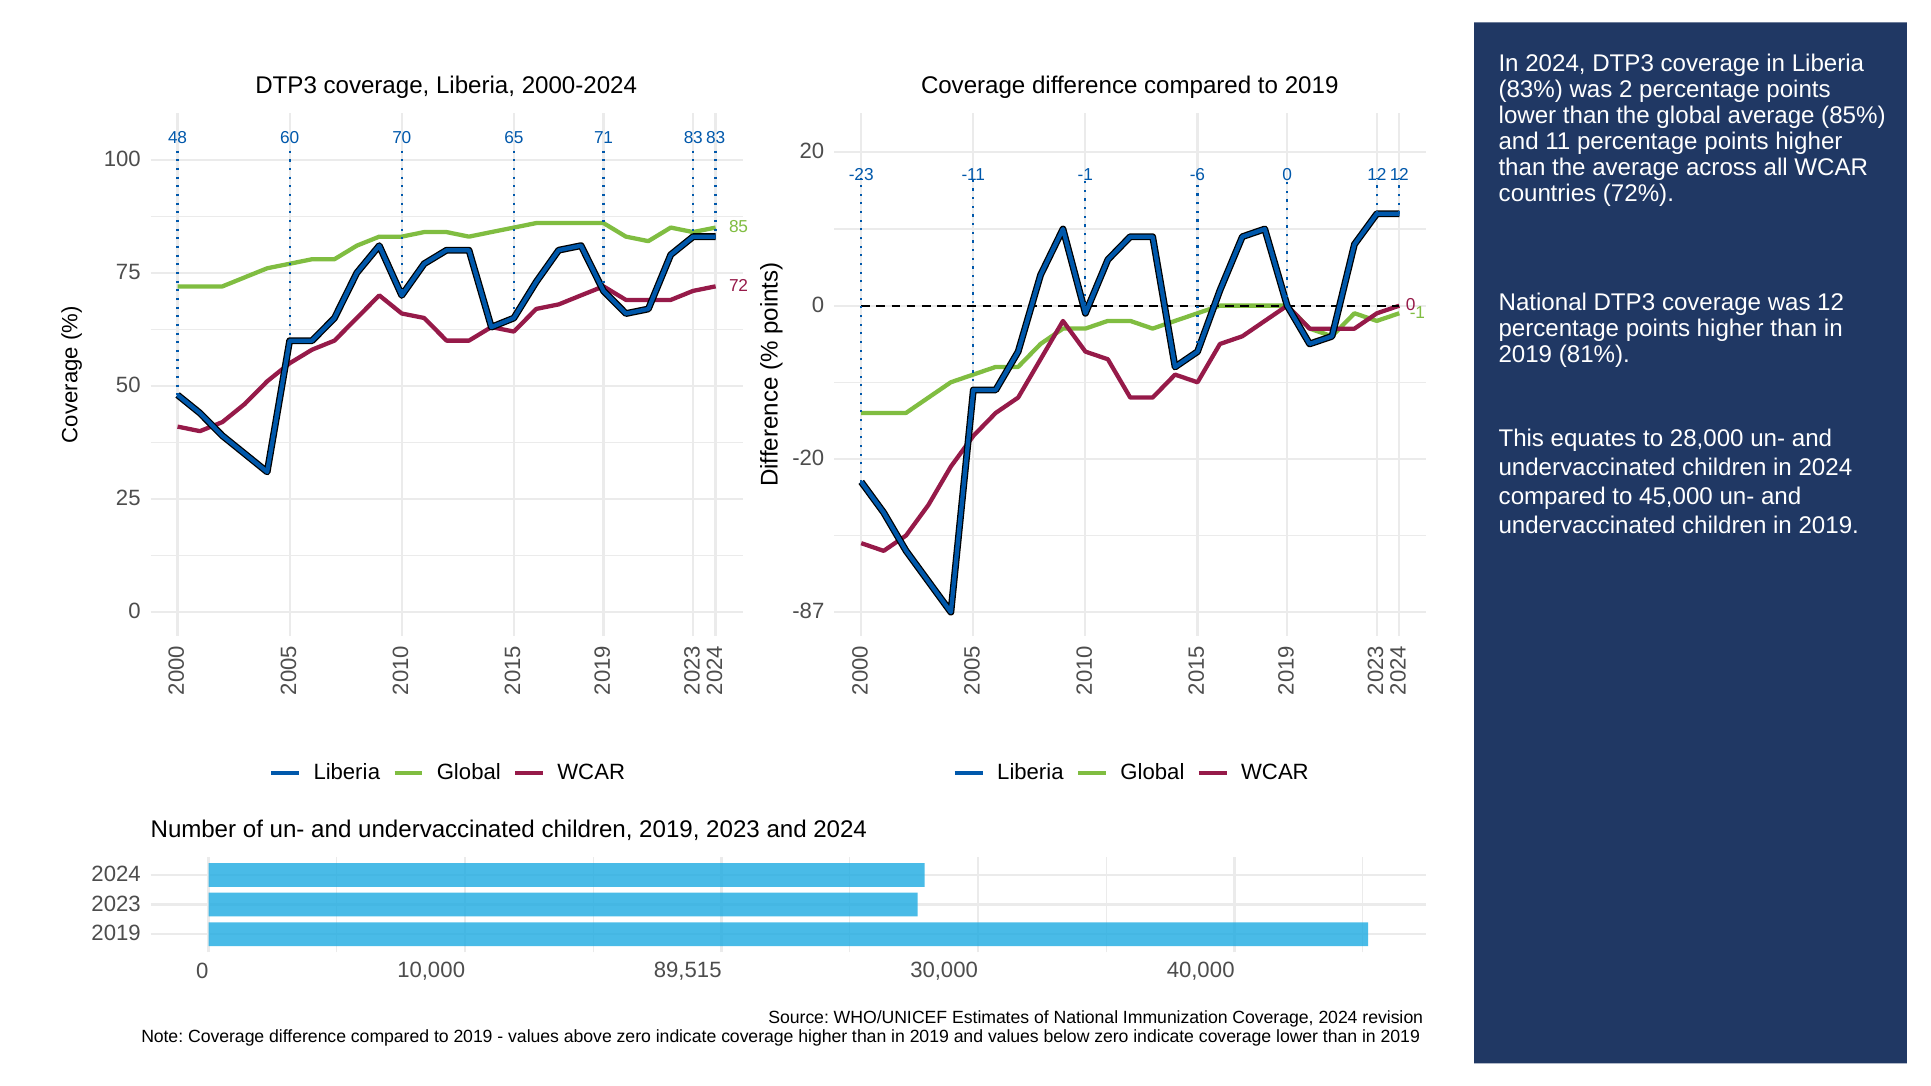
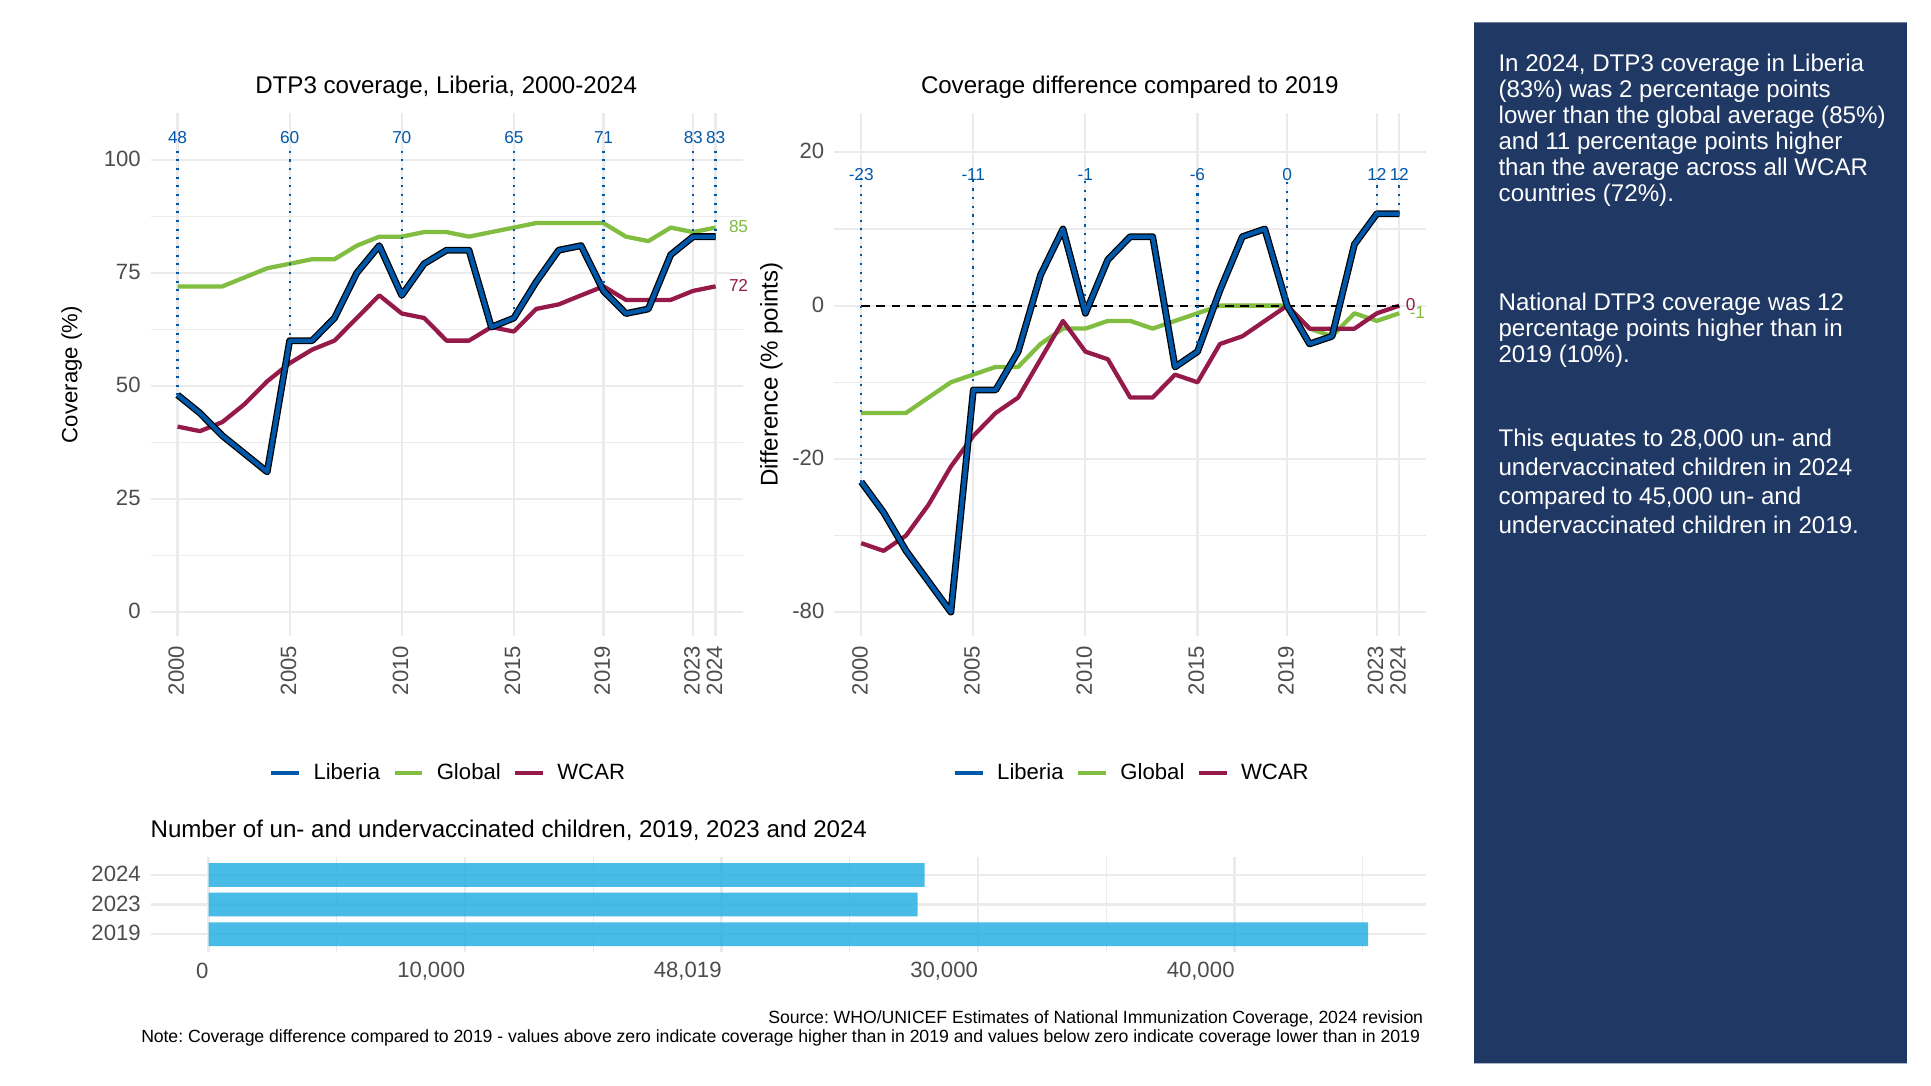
81%: 81% -> 10%
-87: -87 -> -80
89,515: 89,515 -> 48,019
